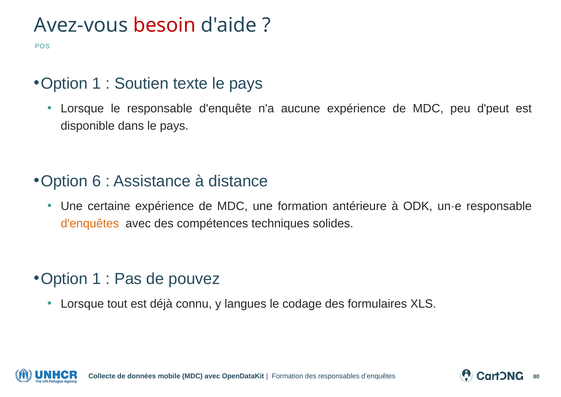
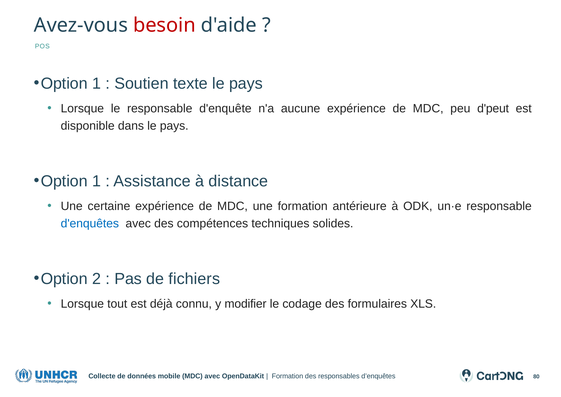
6 at (97, 181): 6 -> 1
d'enquêtes colour: orange -> blue
1 at (97, 279): 1 -> 2
pouvez: pouvez -> fichiers
langues: langues -> modifier
